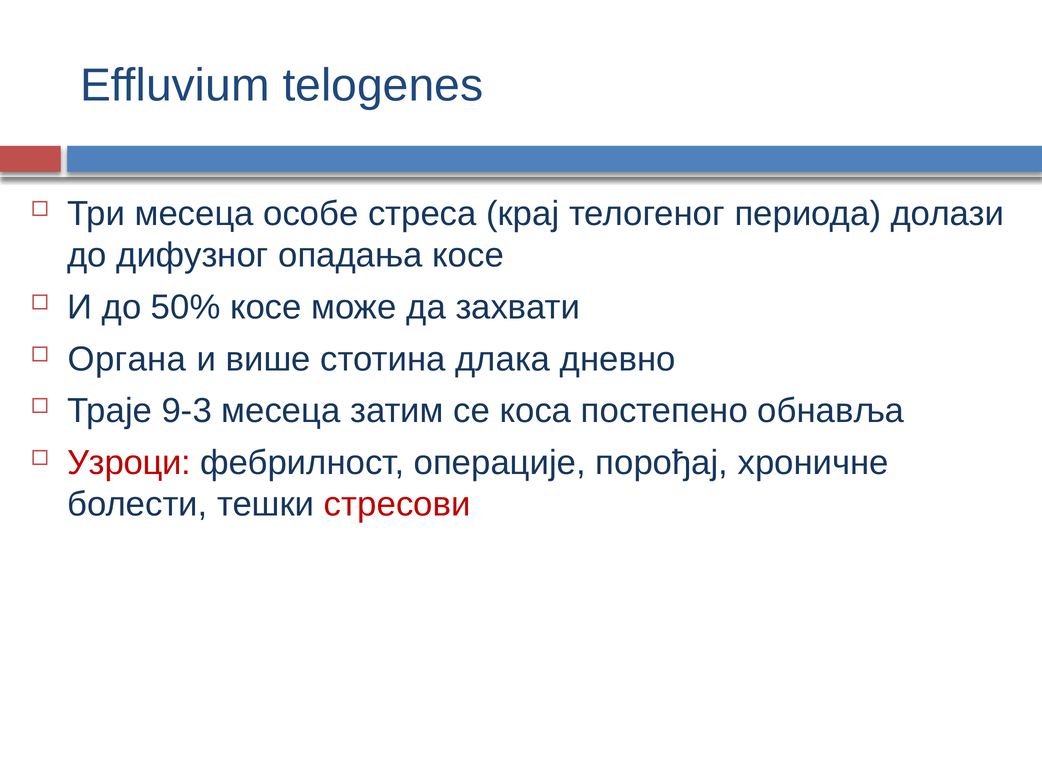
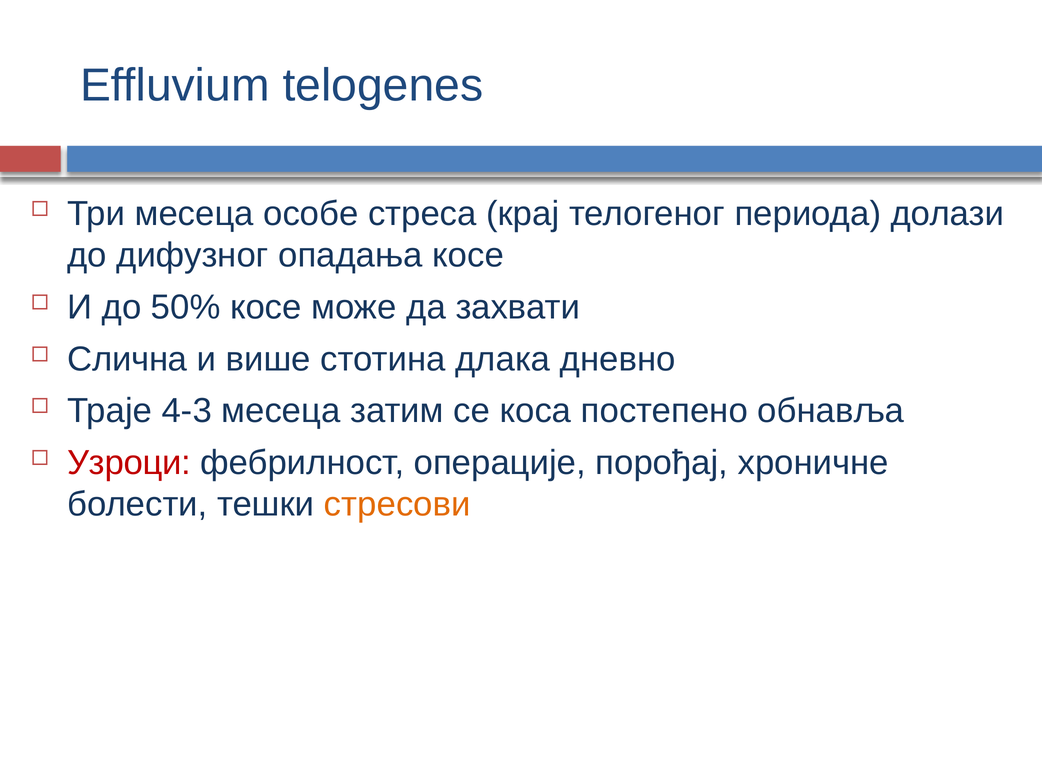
Органа: Органа -> Слична
9-3: 9-3 -> 4-3
стресови colour: red -> orange
